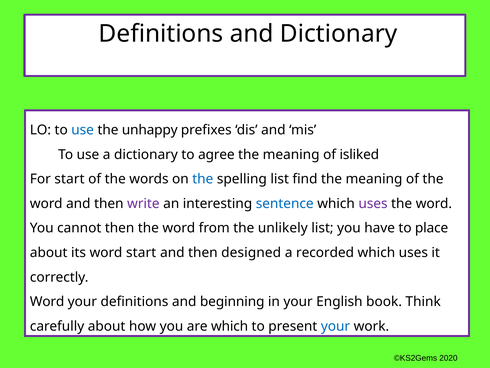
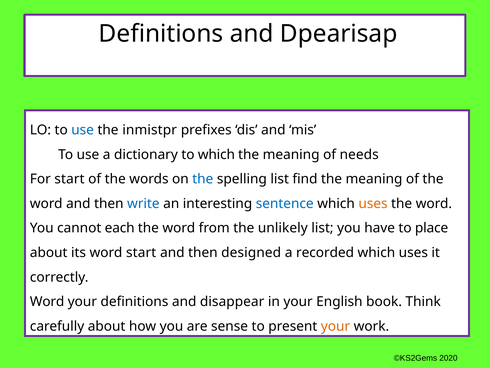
and Dictionary: Dictionary -> Dpearisap
unhappy: unhappy -> inmistpr
to agree: agree -> which
isliked: isliked -> needs
write colour: purple -> blue
uses at (373, 203) colour: purple -> orange
cannot then: then -> each
beginning: beginning -> disappear
are which: which -> sense
your at (335, 326) colour: blue -> orange
